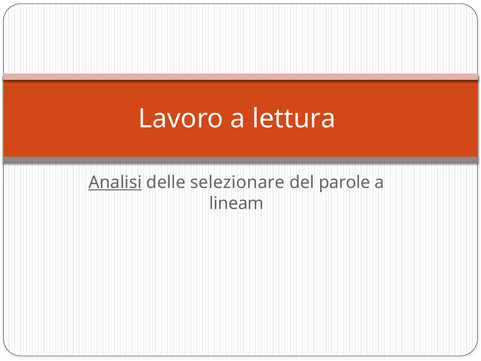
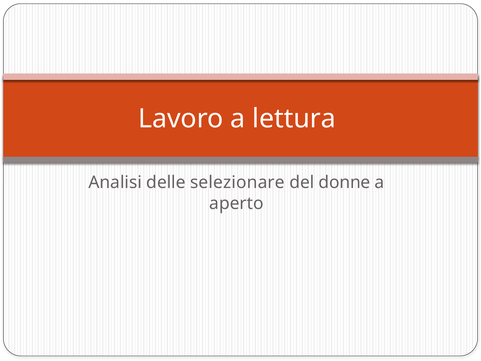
Analisi underline: present -> none
parole: parole -> donne
lineam: lineam -> aperto
